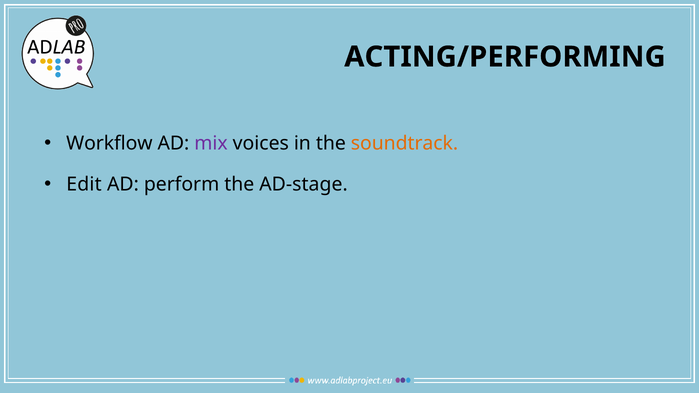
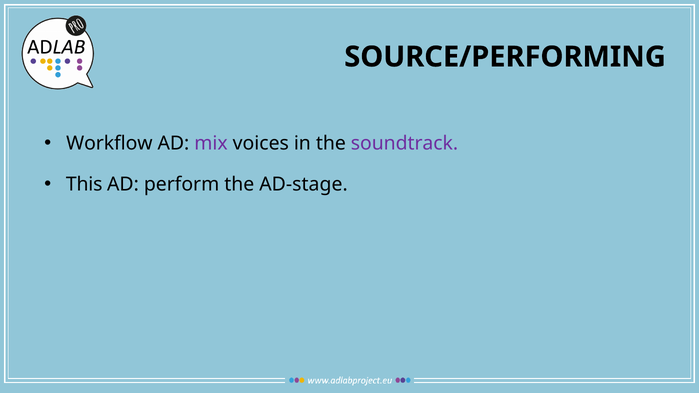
ACTING/PERFORMING: ACTING/PERFORMING -> SOURCE/PERFORMING
soundtrack colour: orange -> purple
Edit: Edit -> This
